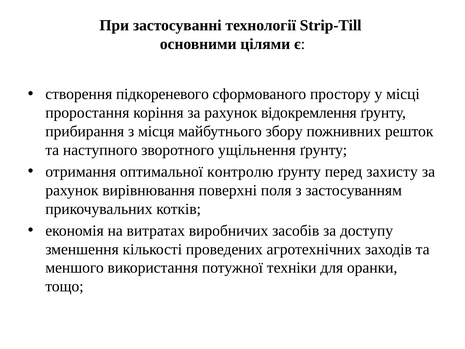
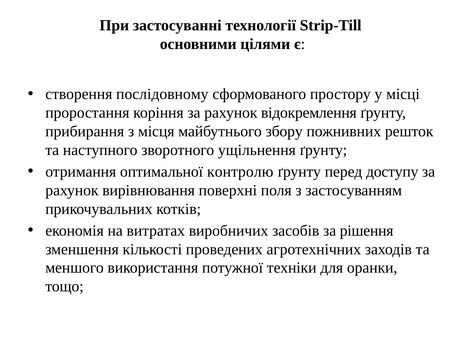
підкореневого: підкореневого -> послідовному
захисту: захисту -> доступу
доступу: доступу -> рішення
